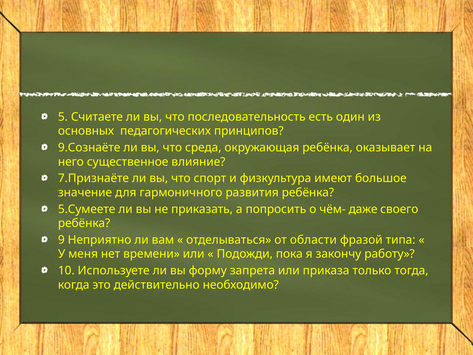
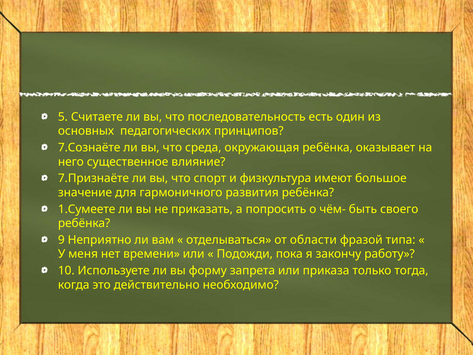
9.Сознаёте: 9.Сознаёте -> 7.Сознаёте
5.Сумеете: 5.Сумеете -> 1.Сумеете
даже: даже -> быть
